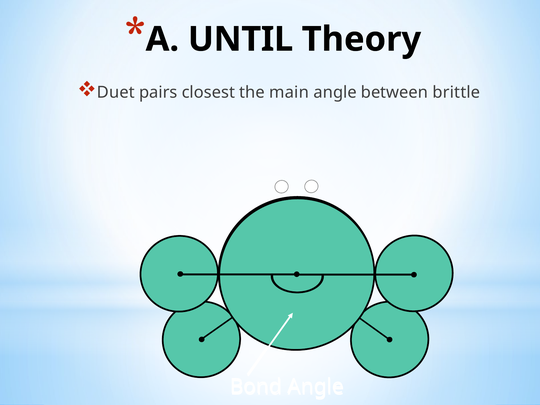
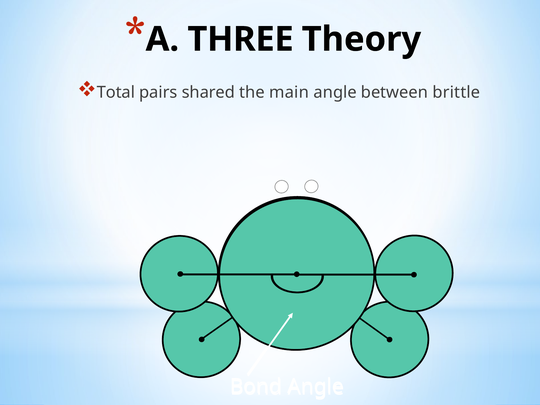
UNTIL: UNTIL -> THREE
Duet: Duet -> Total
closest: closest -> shared
